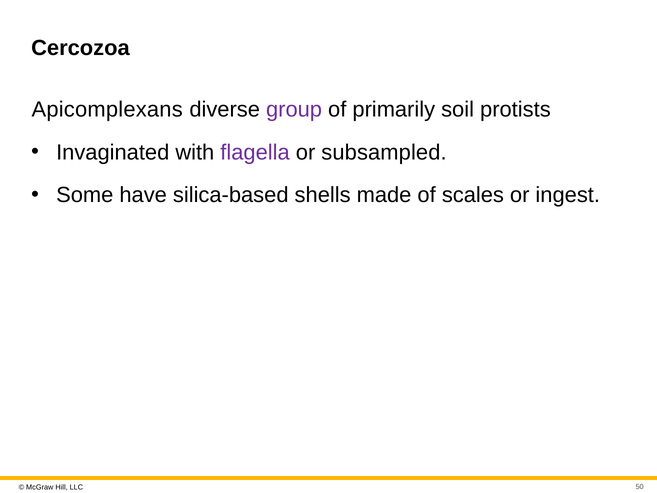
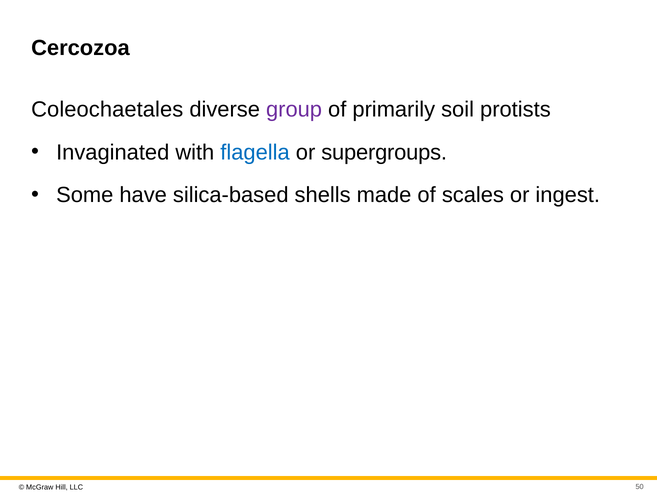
Apicomplexans: Apicomplexans -> Coleochaetales
flagella colour: purple -> blue
subsampled: subsampled -> supergroups
